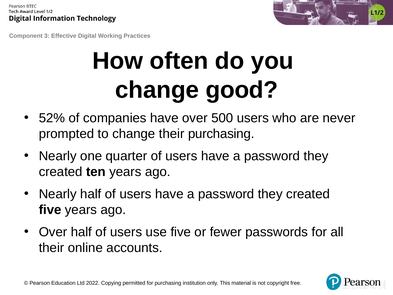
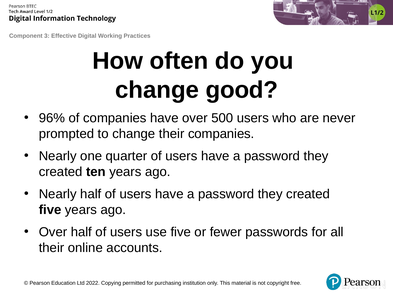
52%: 52% -> 96%
their purchasing: purchasing -> companies
